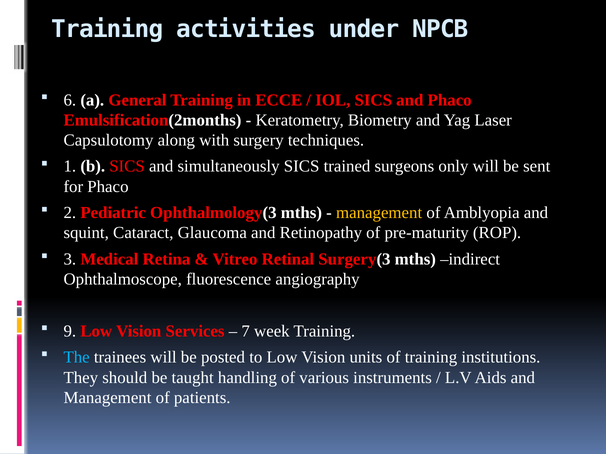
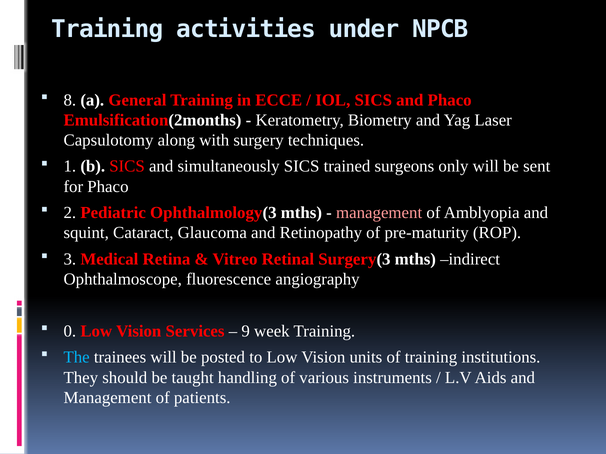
6: 6 -> 8
management at (379, 213) colour: yellow -> pink
9: 9 -> 0
7: 7 -> 9
